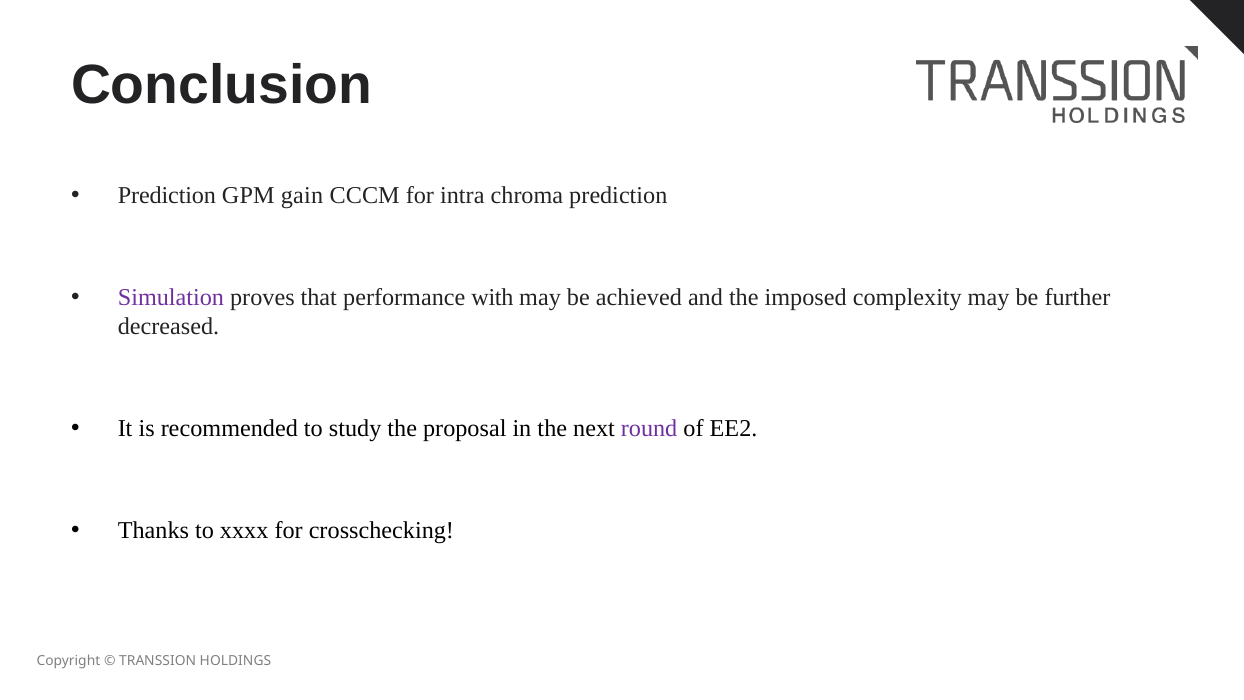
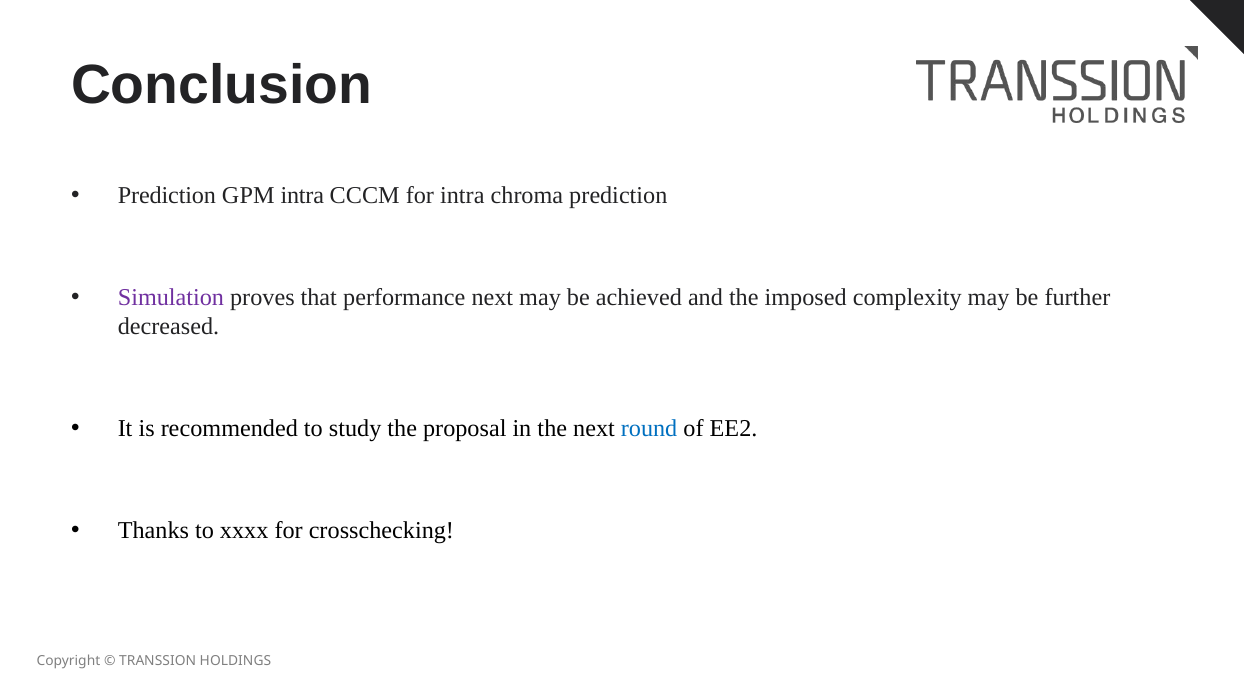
GPM gain: gain -> intra
performance with: with -> next
round colour: purple -> blue
